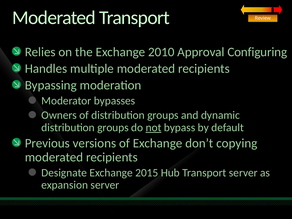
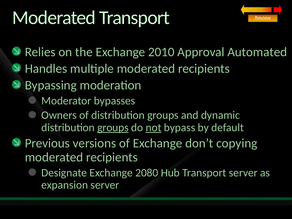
Configuring: Configuring -> Automated
groups at (113, 128) underline: none -> present
2015: 2015 -> 2080
